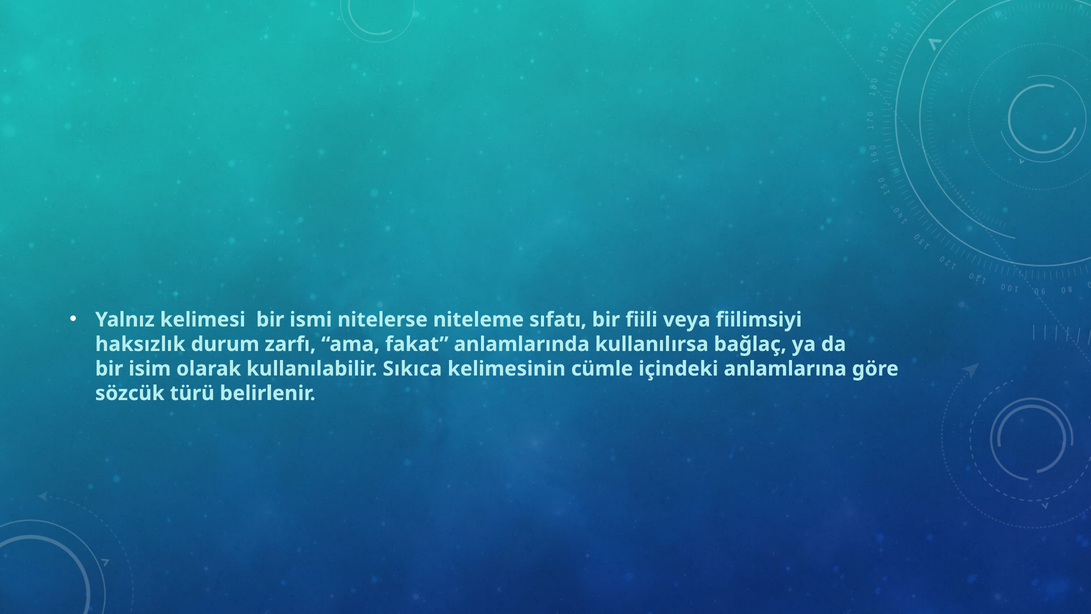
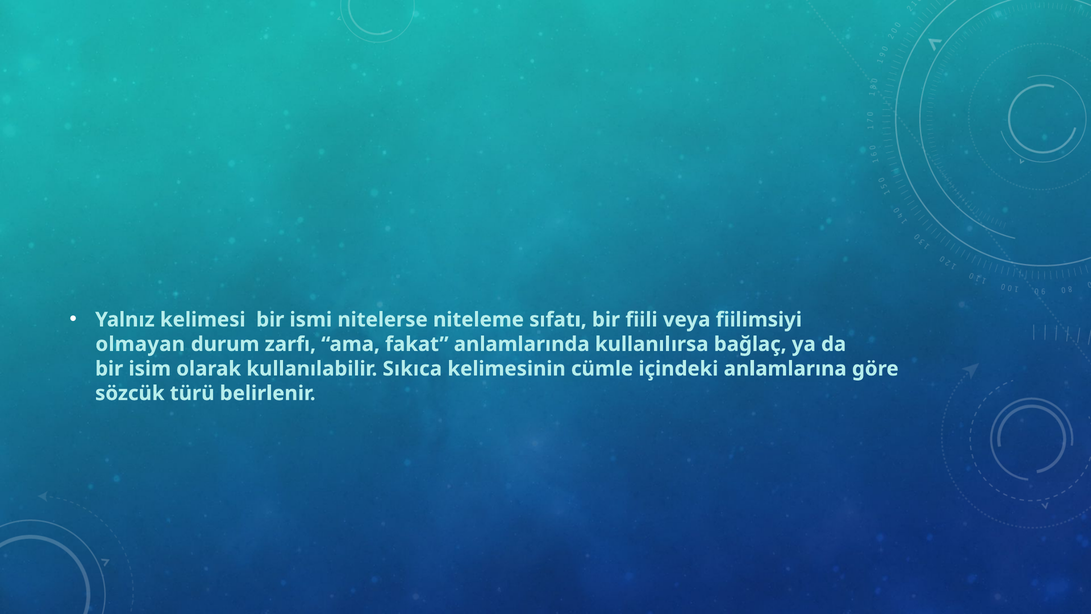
haksızlık: haksızlık -> olmayan
